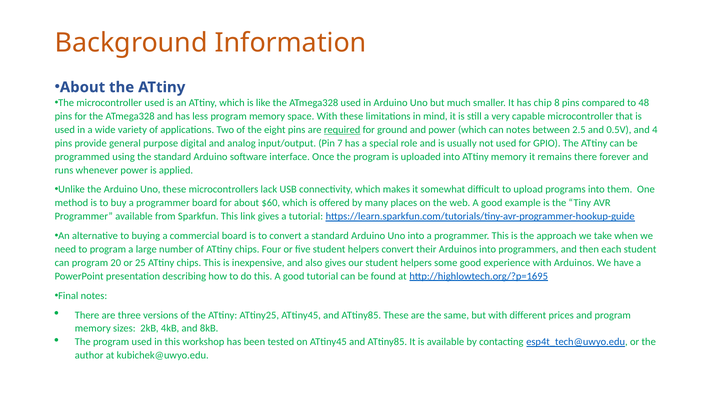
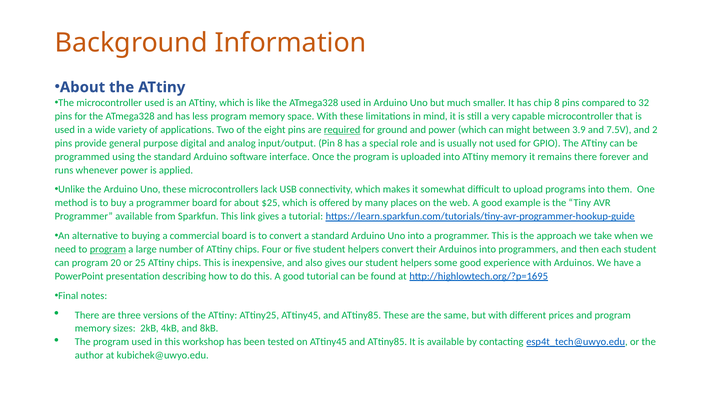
48: 48 -> 32
can notes: notes -> might
2.5: 2.5 -> 3.9
0.5V: 0.5V -> 7.5V
4: 4 -> 2
Pin 7: 7 -> 8
$60: $60 -> $25
program at (108, 249) underline: none -> present
